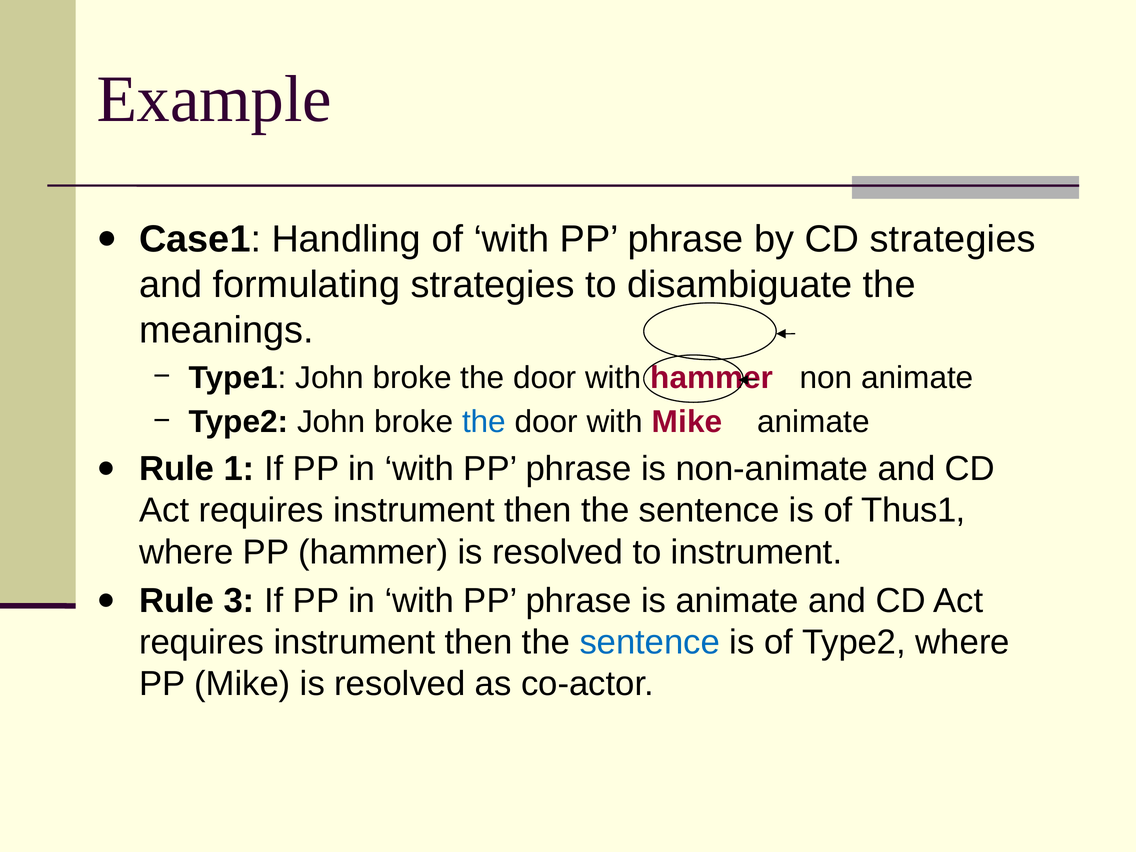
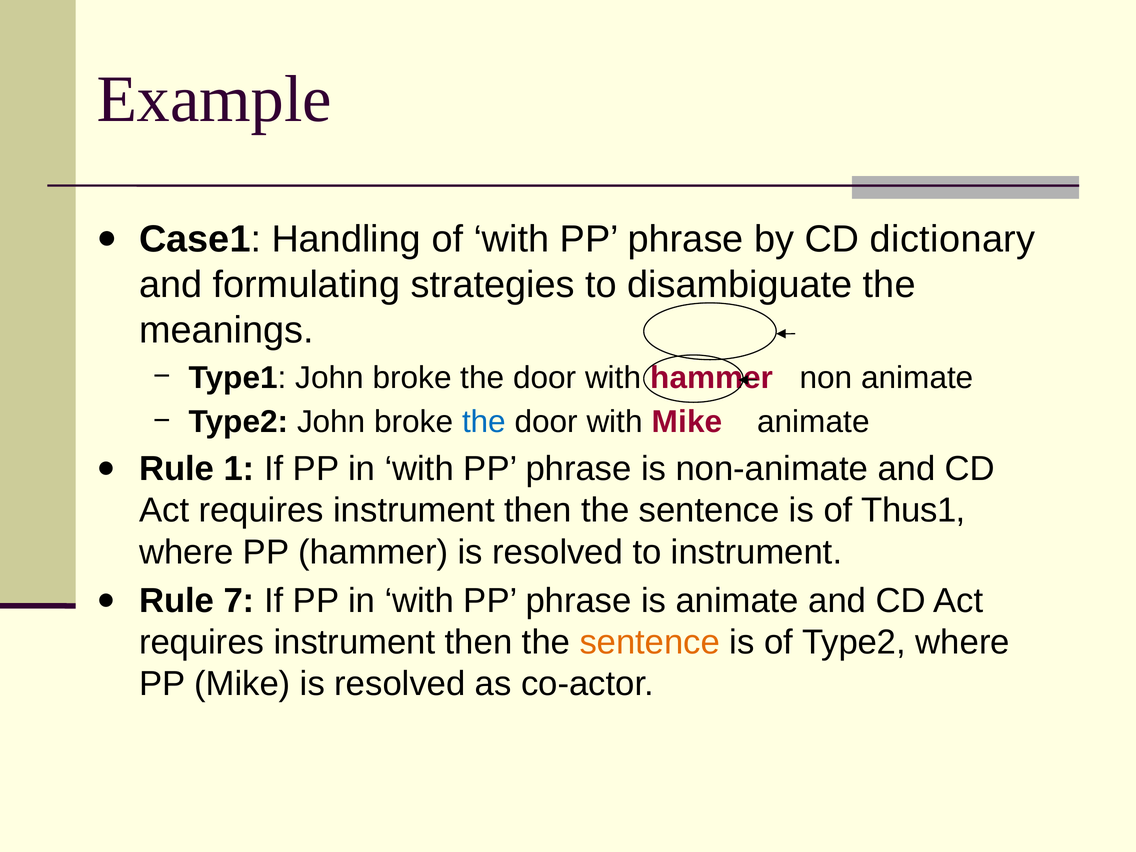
CD strategies: strategies -> dictionary
3: 3 -> 7
sentence at (650, 642) colour: blue -> orange
